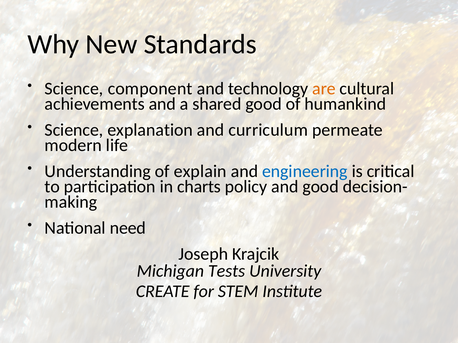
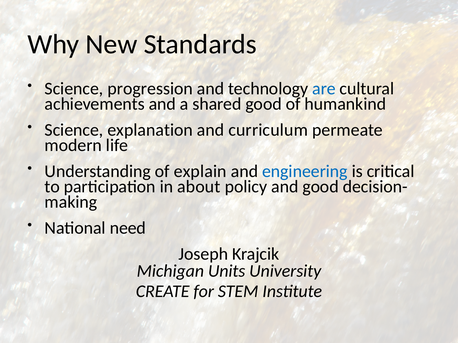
component: component -> progression
are colour: orange -> blue
charts: charts -> about
Tests: Tests -> Units
